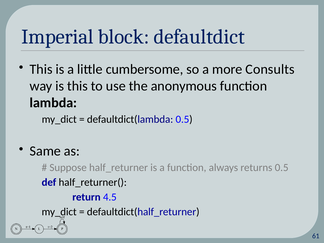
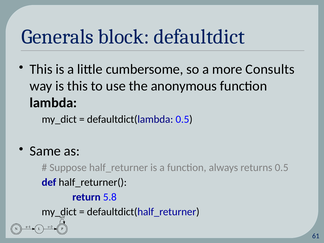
Imperial: Imperial -> Generals
4.5: 4.5 -> 5.8
